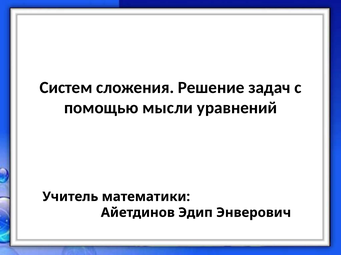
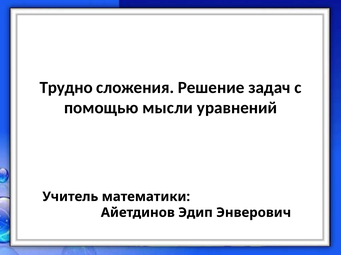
Систем: Систем -> Трудно
